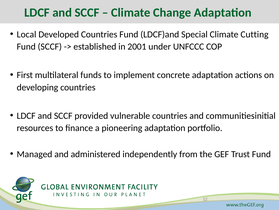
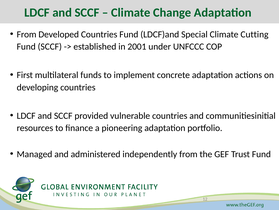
Local at (27, 34): Local -> From
